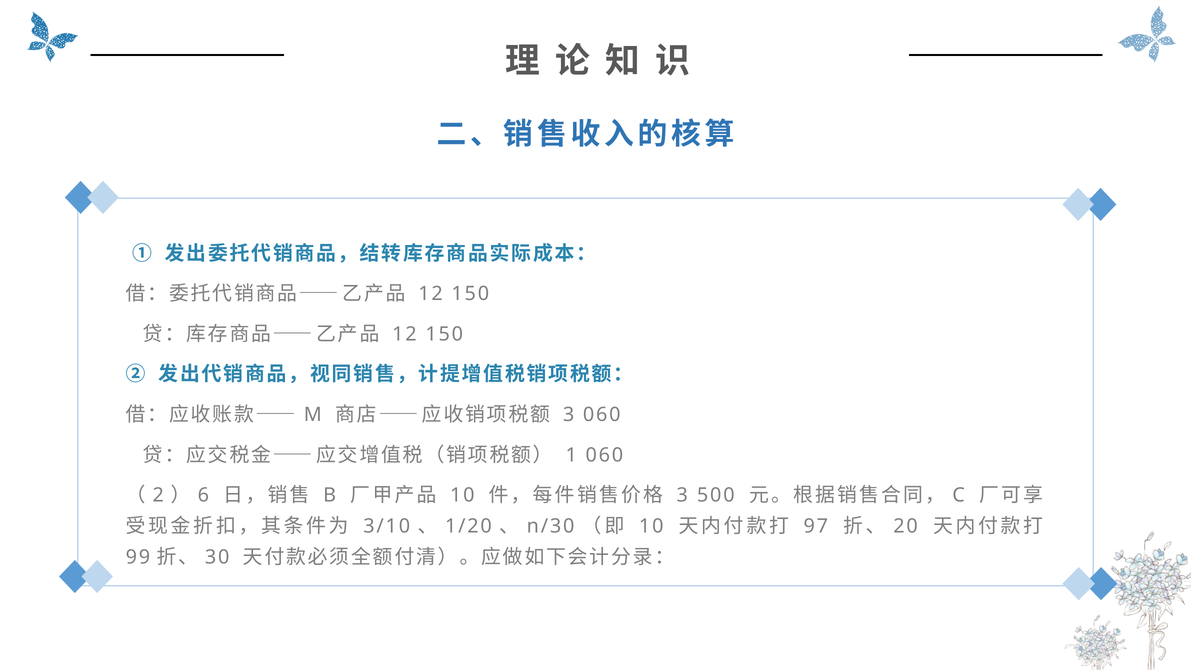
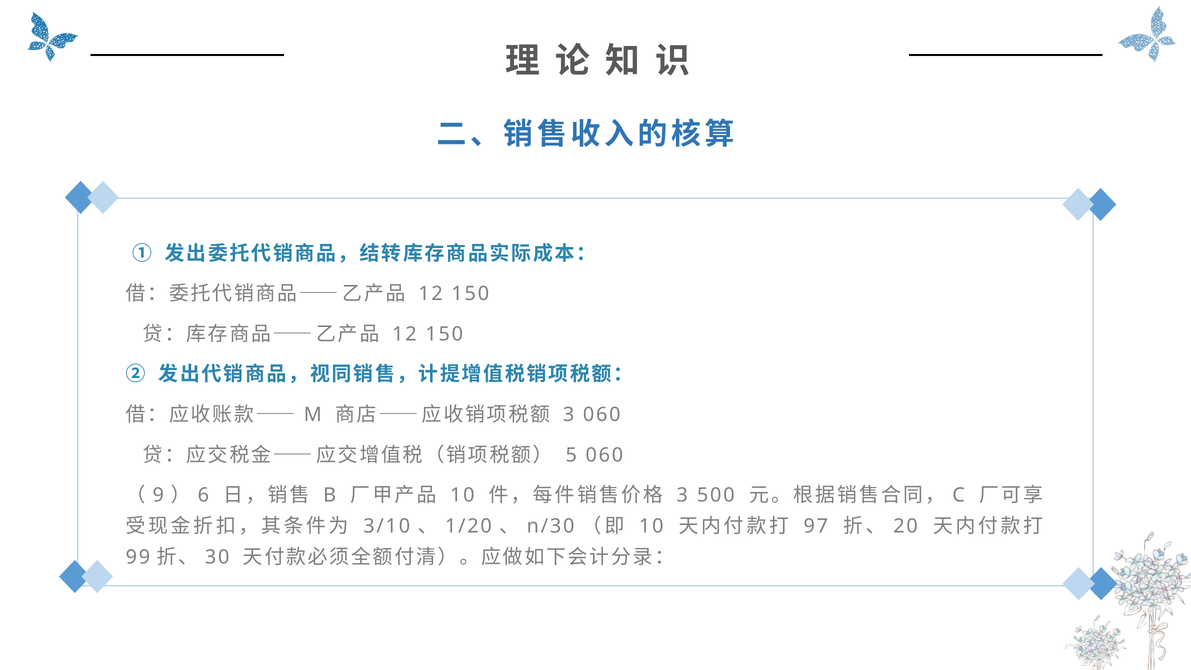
1: 1 -> 5
2: 2 -> 9
